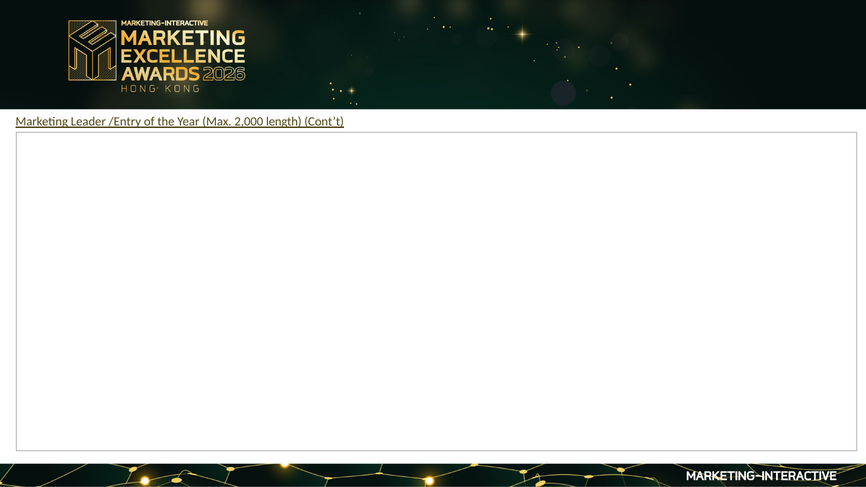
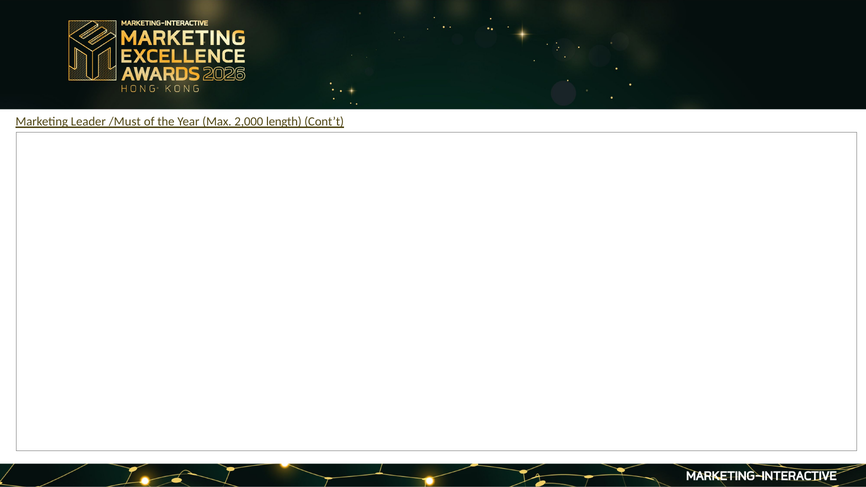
/Entry: /Entry -> /Must
